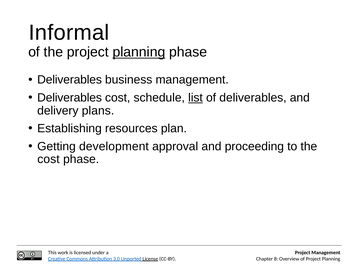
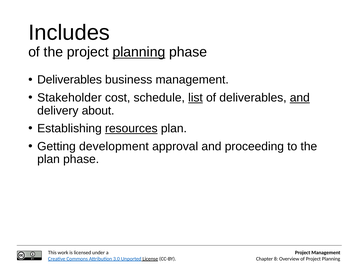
Informal: Informal -> Includes
Deliverables at (70, 98): Deliverables -> Stakeholder
and at (300, 98) underline: none -> present
plans: plans -> about
resources underline: none -> present
cost at (48, 159): cost -> plan
